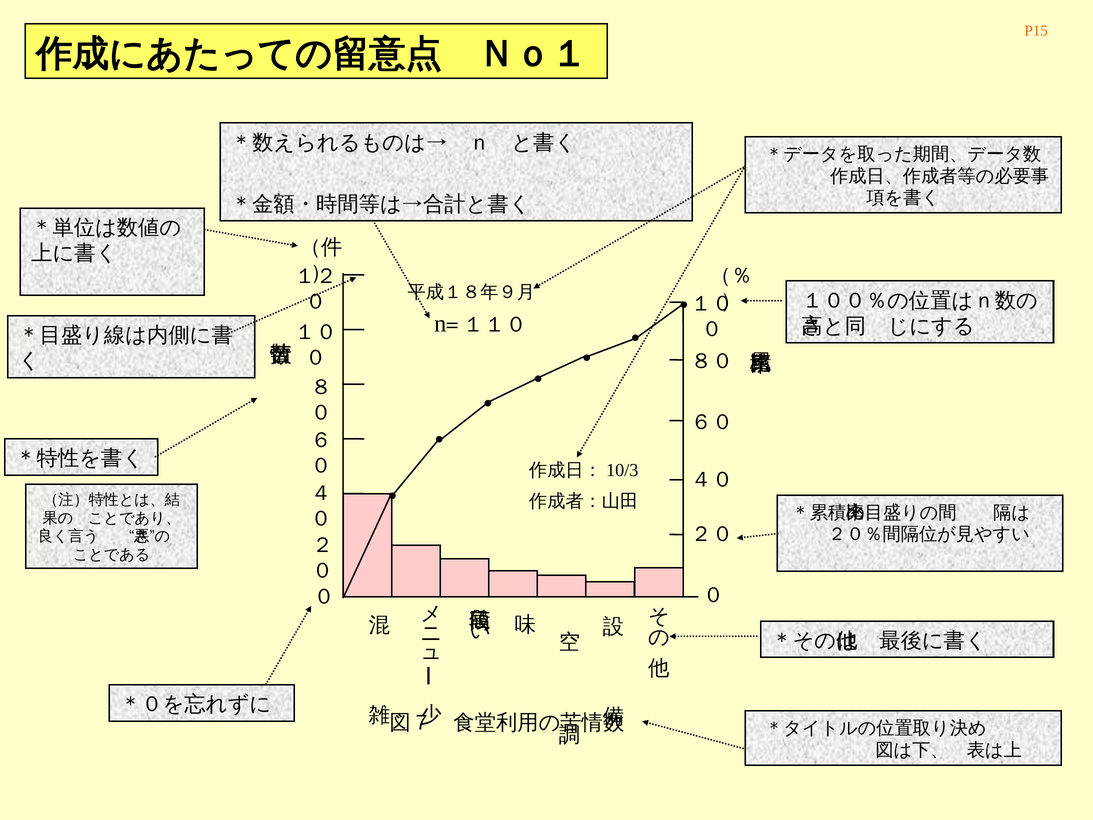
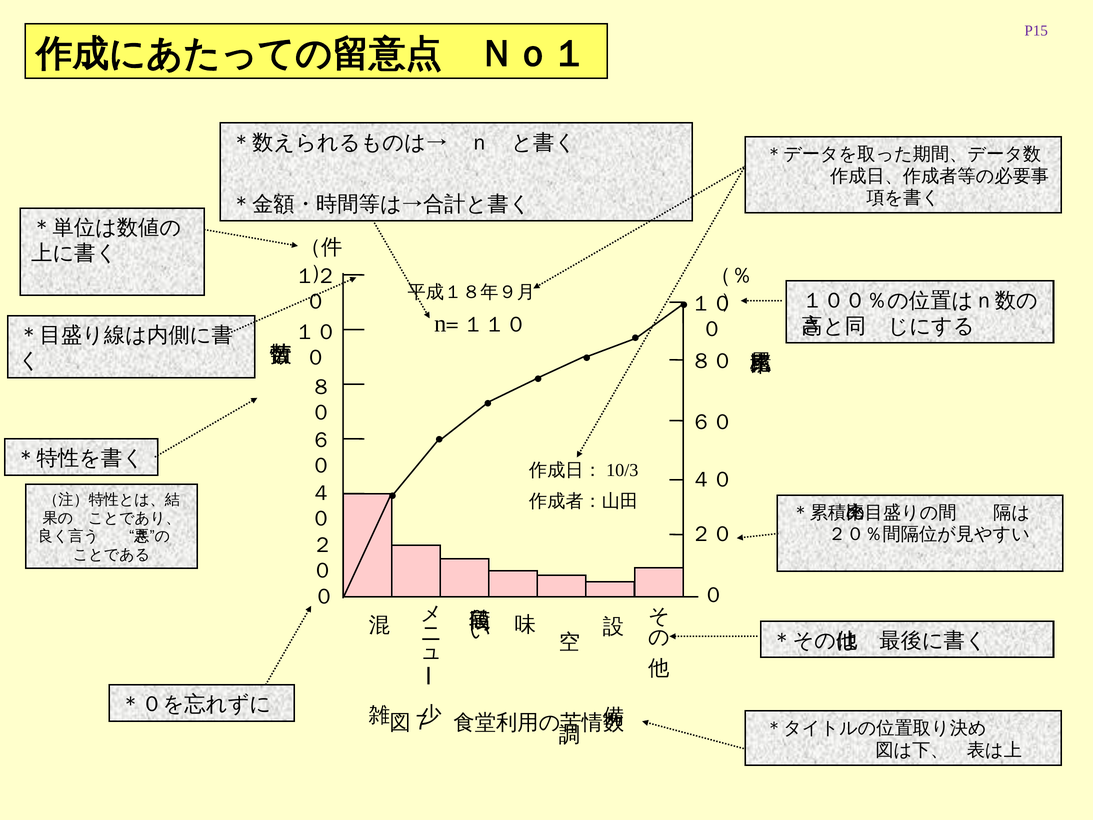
P15 colour: orange -> purple
